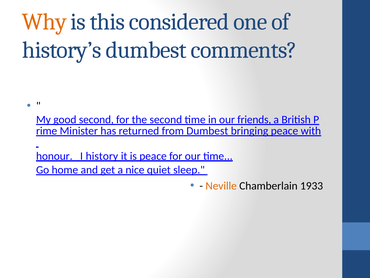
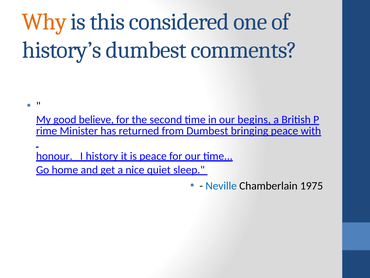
good second: second -> believe
friends: friends -> begins
Neville colour: orange -> blue
1933: 1933 -> 1975
